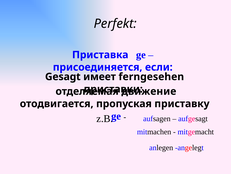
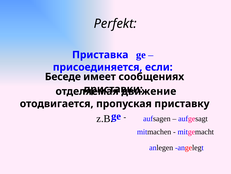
Gesagt: Gesagt -> Беседе
ferngesehen: ferngesehen -> сообщениях
